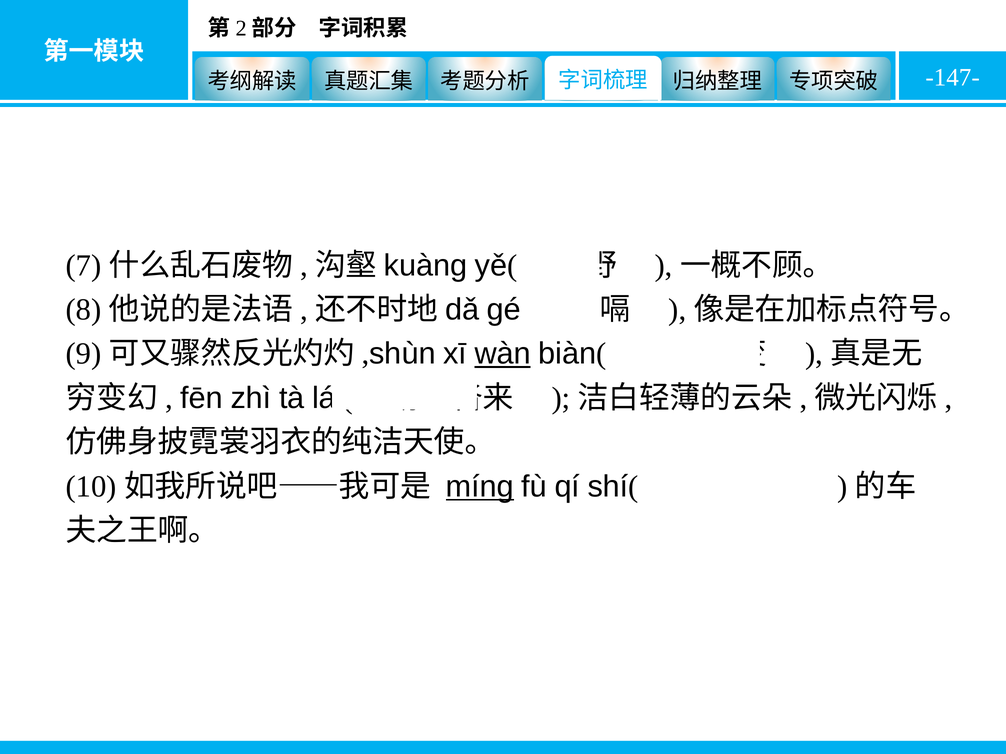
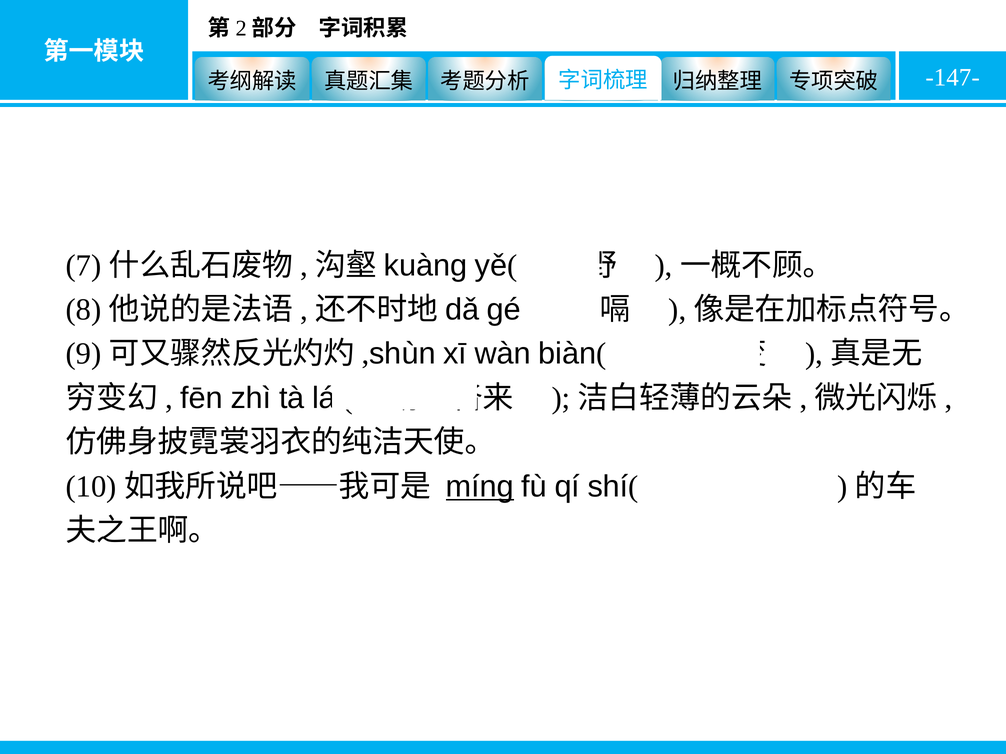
wàn underline: present -> none
